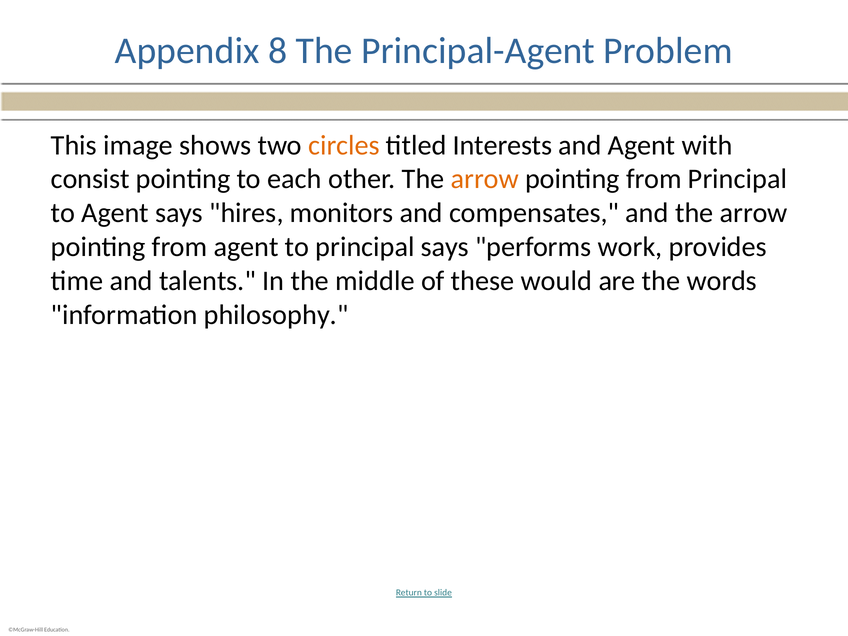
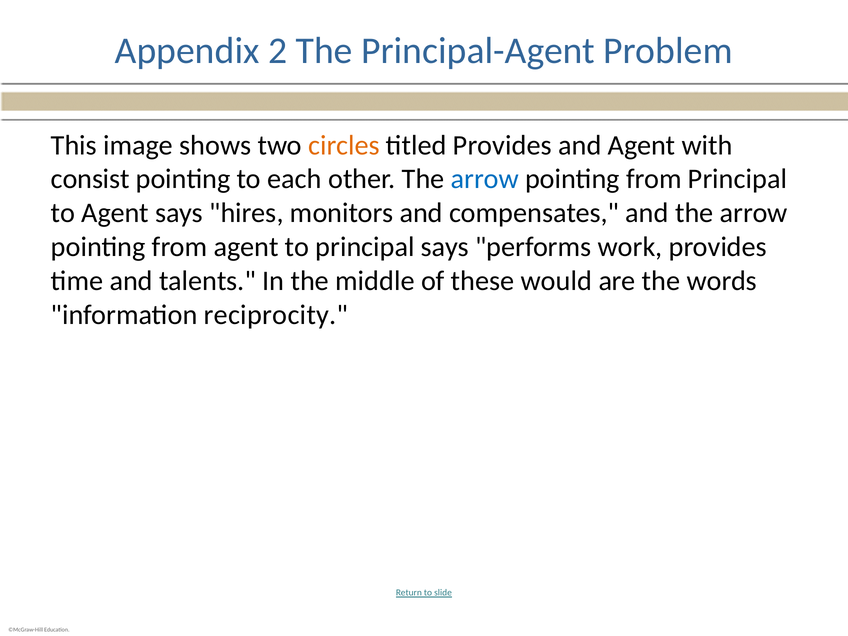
8: 8 -> 2
titled Interests: Interests -> Provides
arrow at (485, 179) colour: orange -> blue
philosophy: philosophy -> reciprocity
